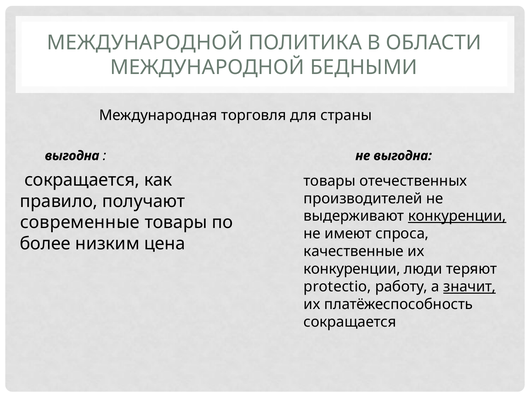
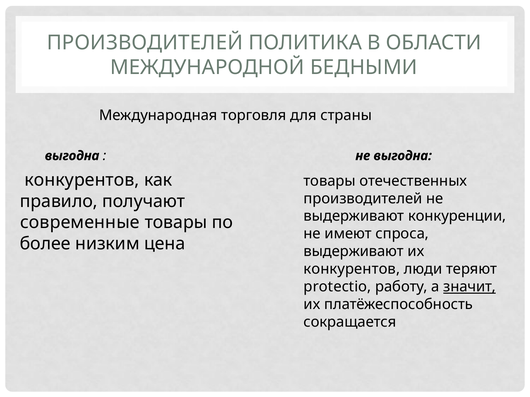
МЕЖДУНАРОДНОЙ at (145, 43): МЕЖДУНАРОДНОЙ -> ПРОИЗВОДИТЕЛЕЙ
сокращается at (82, 180): сокращается -> конкурентов
конкуренции at (457, 216) underline: present -> none
качественные at (354, 252): качественные -> выдерживают
конкуренции at (352, 269): конкуренции -> конкурентов
